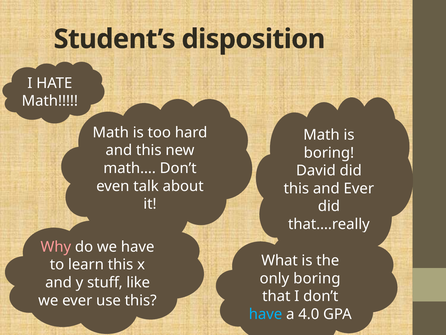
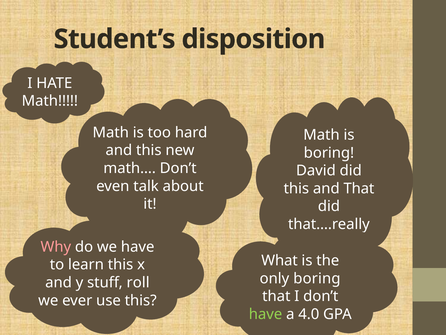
and Ever: Ever -> That
like: like -> roll
have at (266, 314) colour: light blue -> light green
